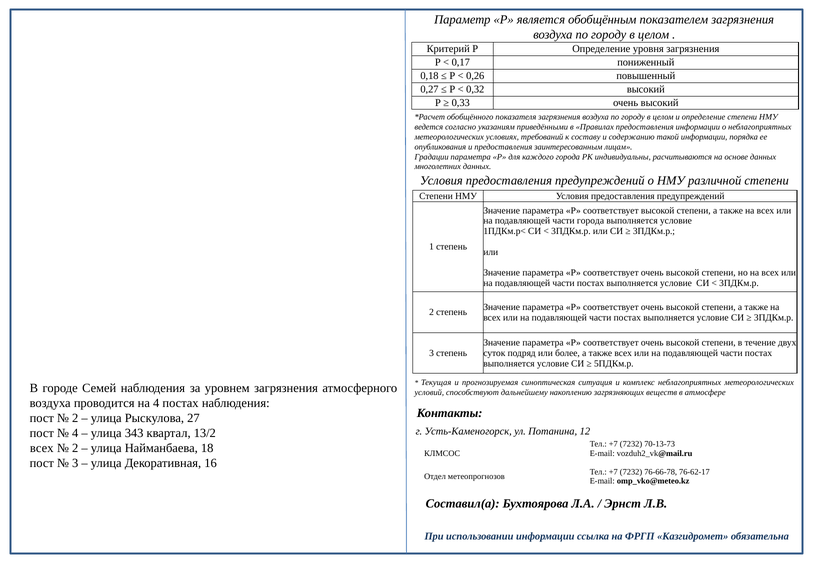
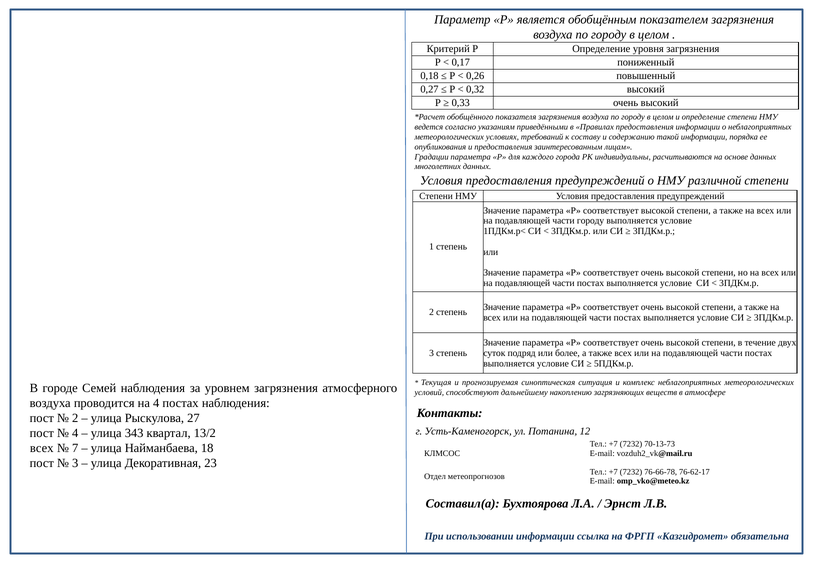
части города: города -> городу
2 at (75, 448): 2 -> 7
16: 16 -> 23
